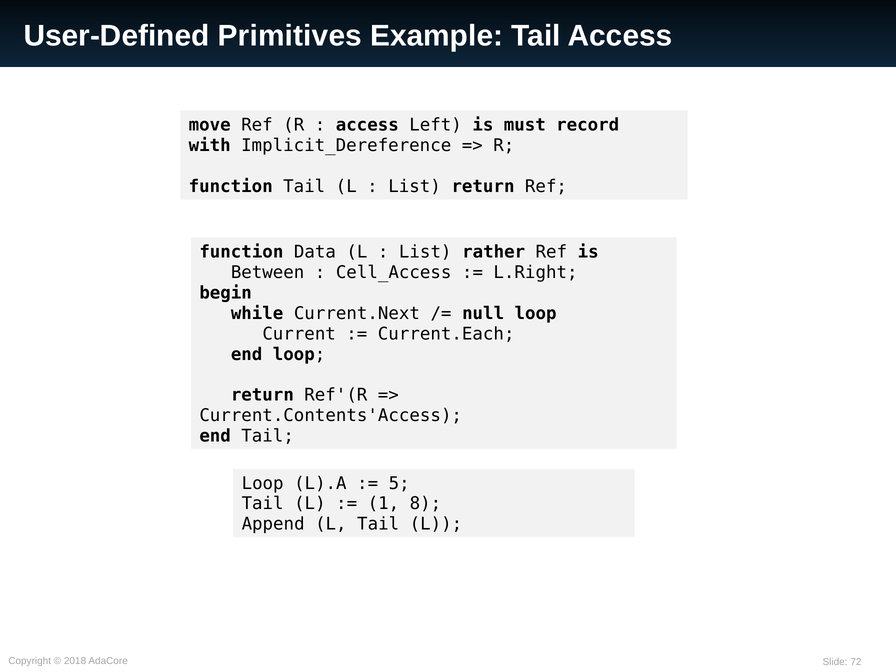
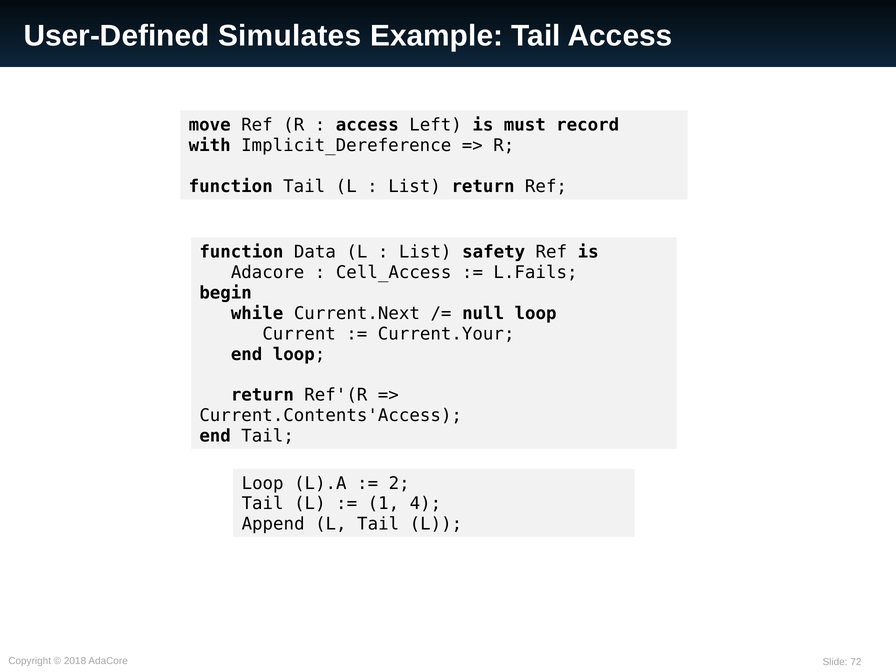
Primitives: Primitives -> Simulates
rather: rather -> safety
Between at (268, 272): Between -> Adacore
L.Right: L.Right -> L.Fails
Current.Each: Current.Each -> Current.Your
5: 5 -> 2
8: 8 -> 4
